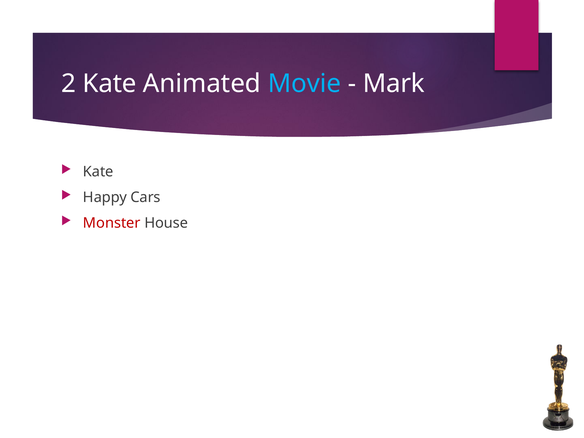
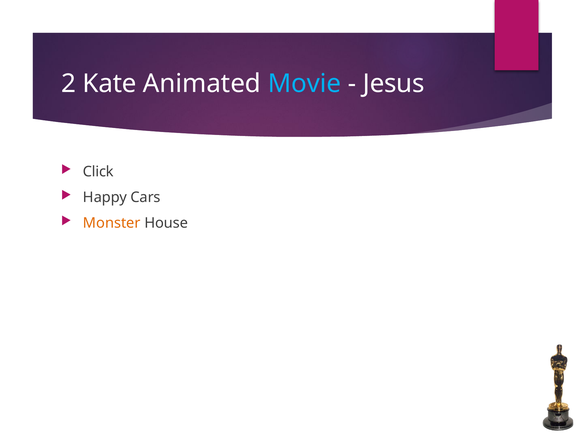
Mark: Mark -> Jesus
Kate at (98, 172): Kate -> Click
Monster colour: red -> orange
